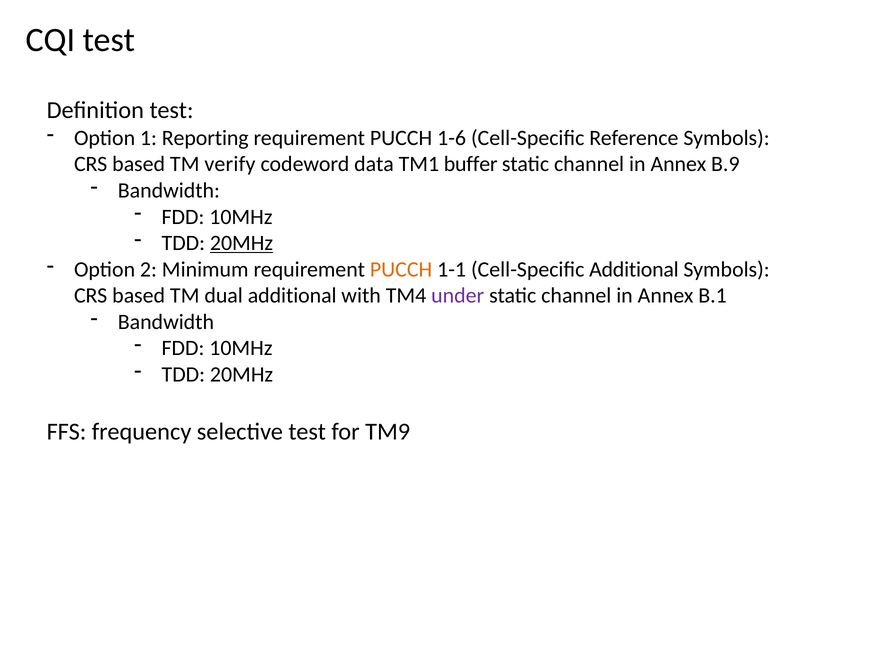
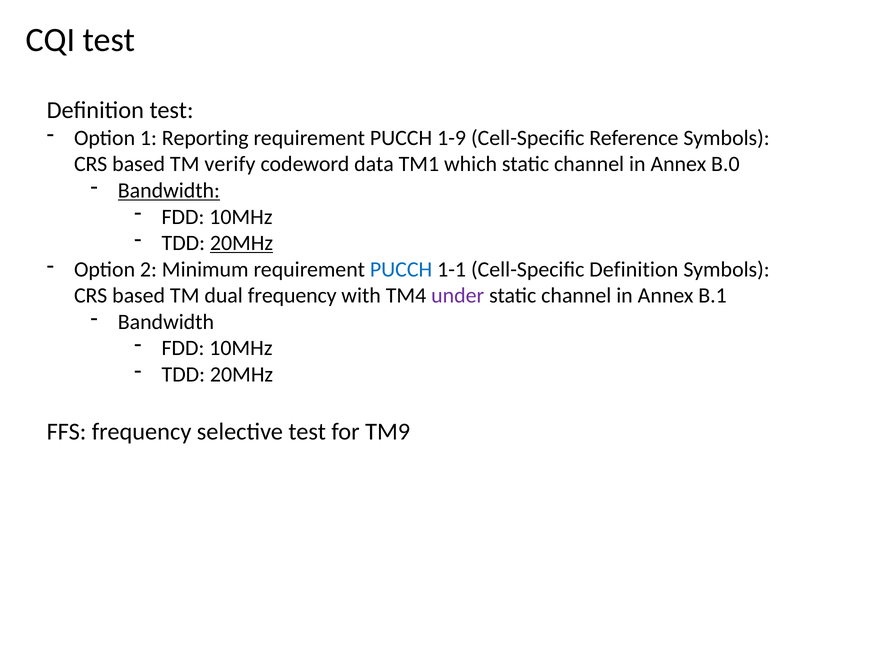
1-6: 1-6 -> 1-9
buffer: buffer -> which
B.9: B.9 -> B.0
Bandwidth at (169, 191) underline: none -> present
PUCCH at (401, 269) colour: orange -> blue
Cell-Specific Additional: Additional -> Definition
dual additional: additional -> frequency
